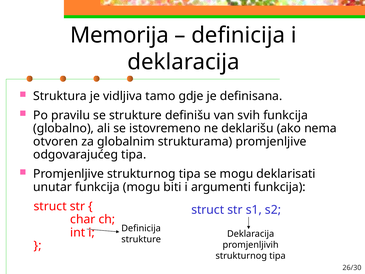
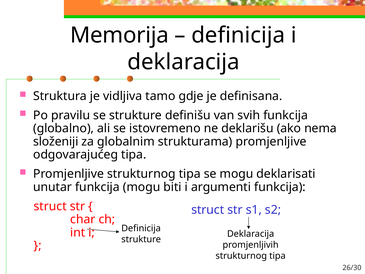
otvoren: otvoren -> složeniji
